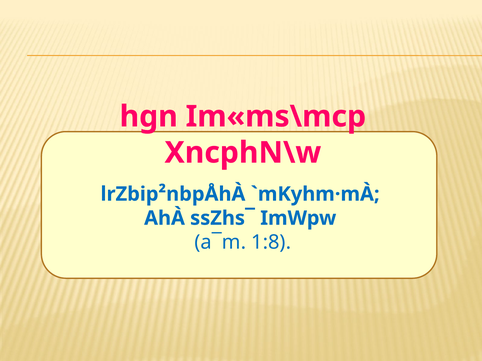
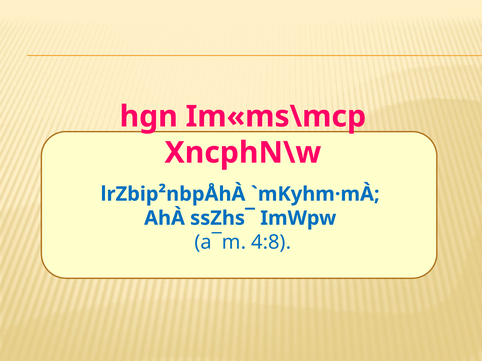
1:8: 1:8 -> 4:8
